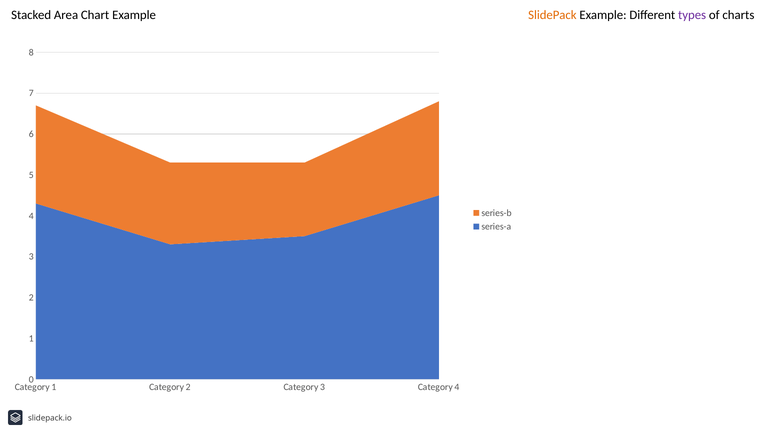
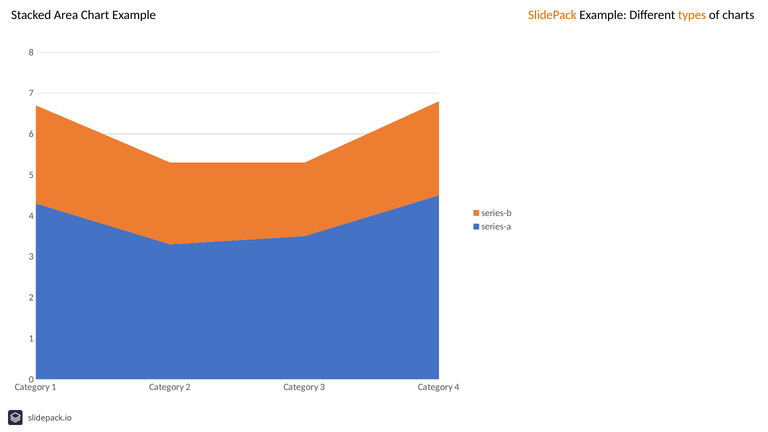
types colour: purple -> orange
